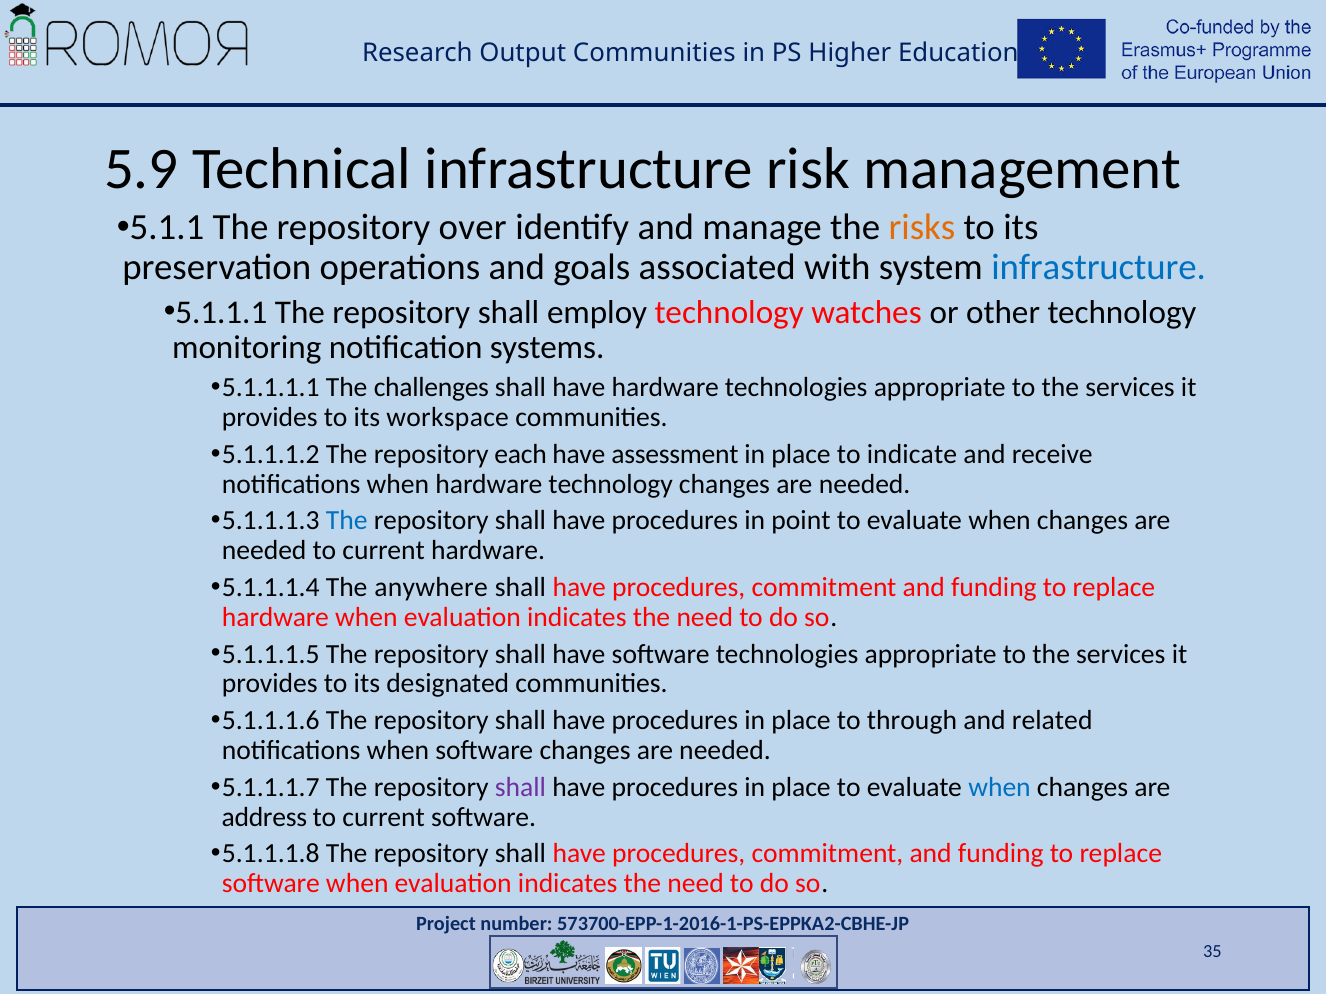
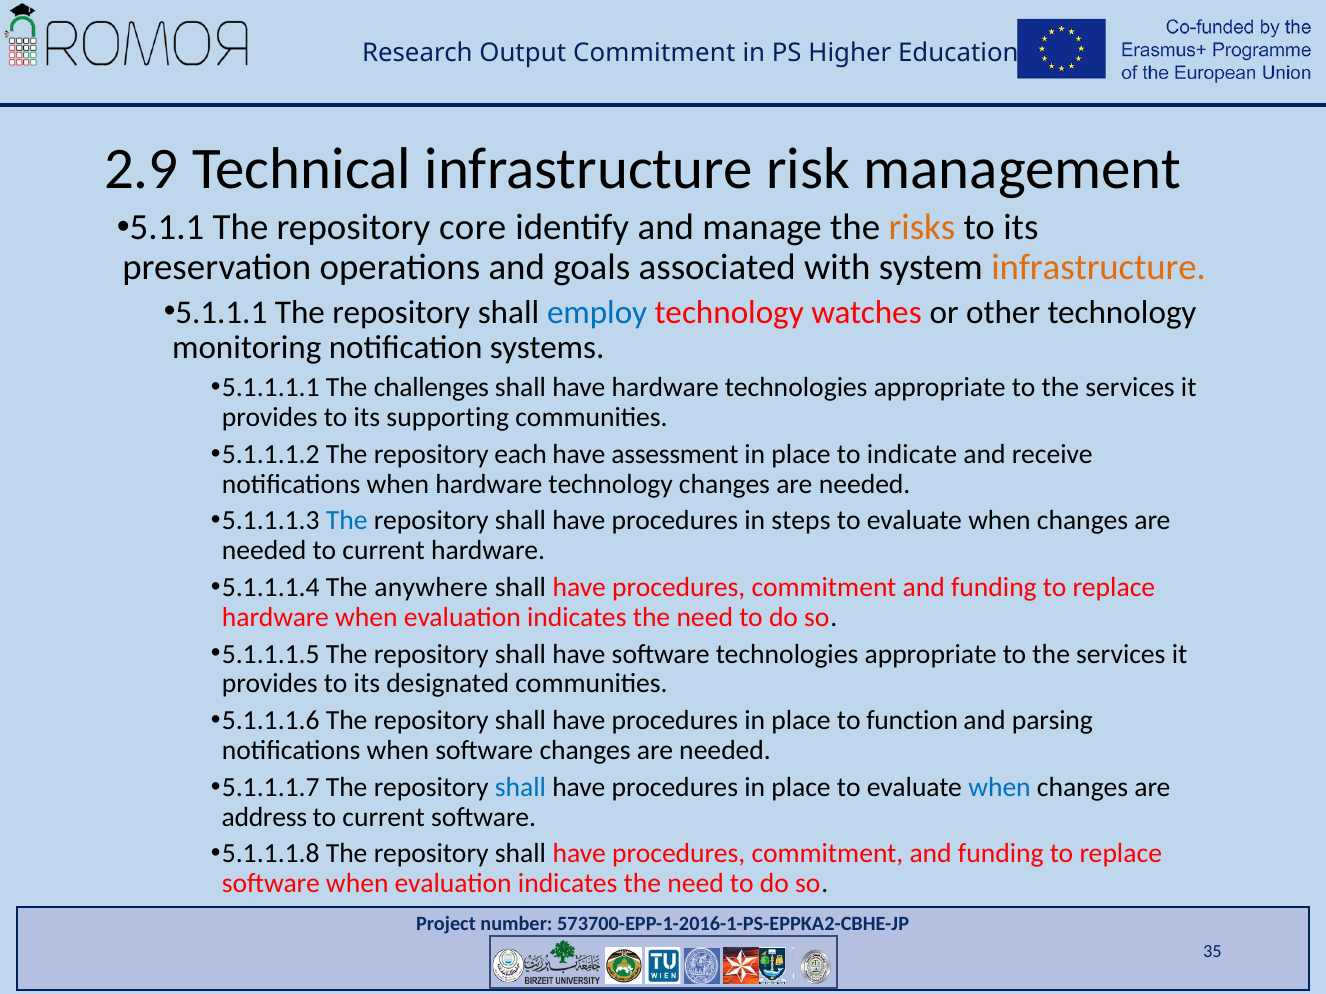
Communities at (654, 53): Communities -> Commitment
5.9: 5.9 -> 2.9
over: over -> core
infrastructure at (1099, 268) colour: blue -> orange
employ colour: black -> blue
workspace: workspace -> supporting
point: point -> steps
through: through -> function
related: related -> parsing
shall at (520, 788) colour: purple -> blue
